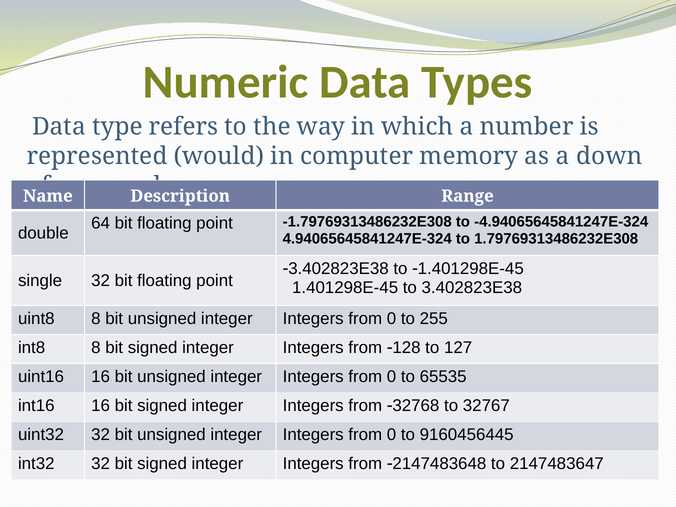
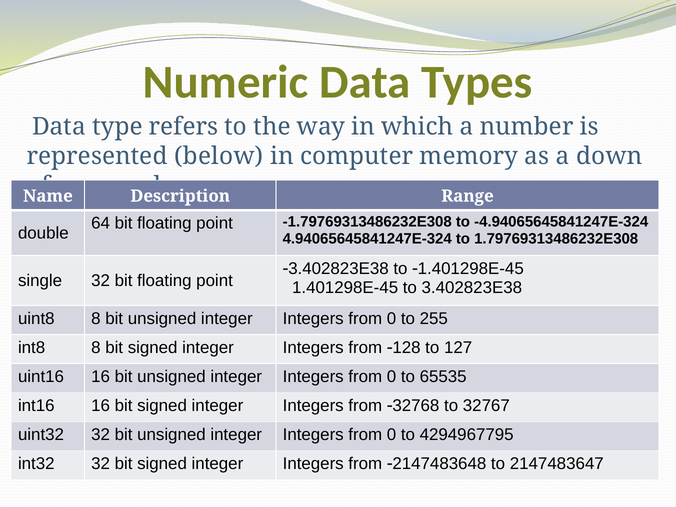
would: would -> below
9160456445: 9160456445 -> 4294967795
